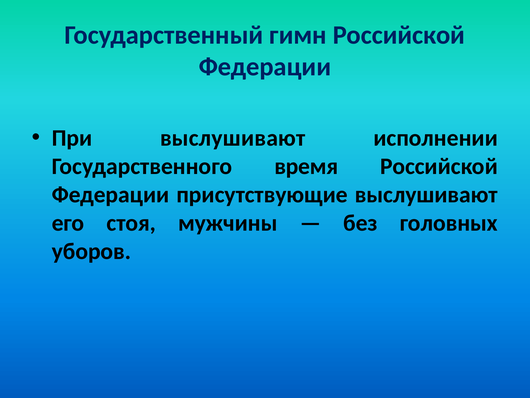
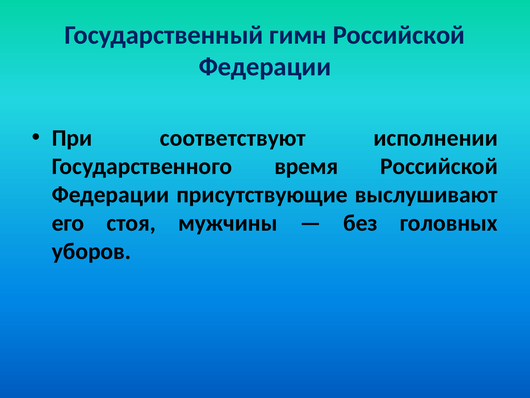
При выслушивают: выслушивают -> соответствуют
